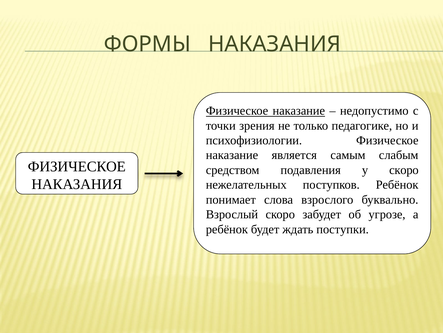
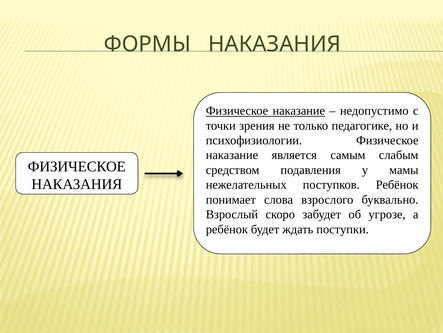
у скоро: скоро -> мамы
